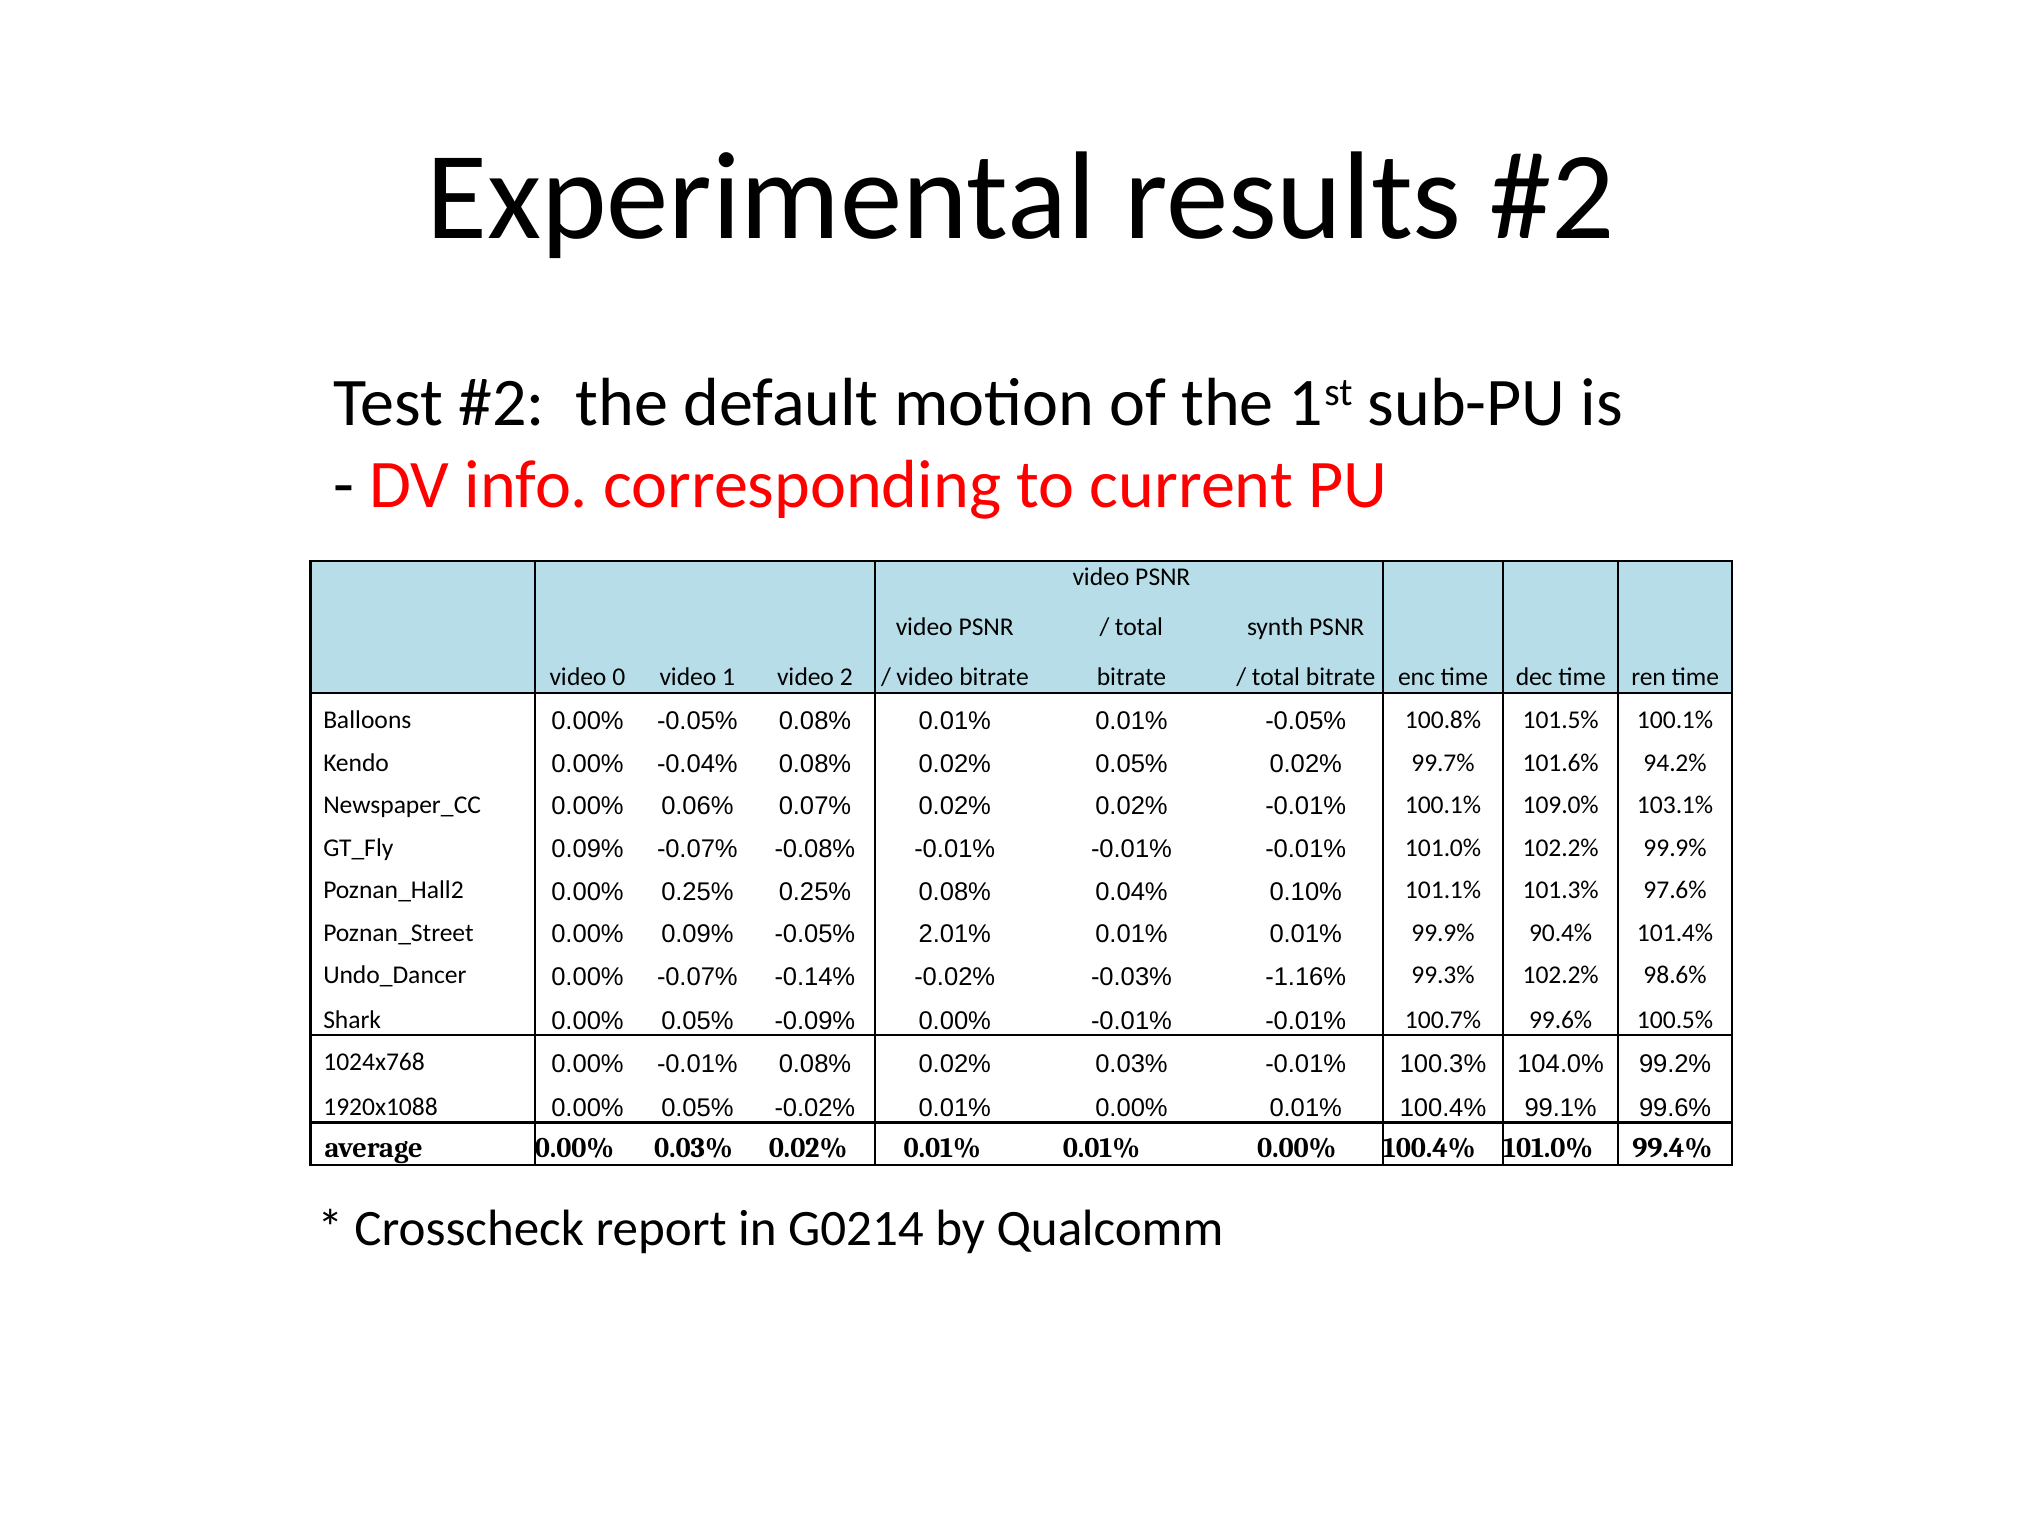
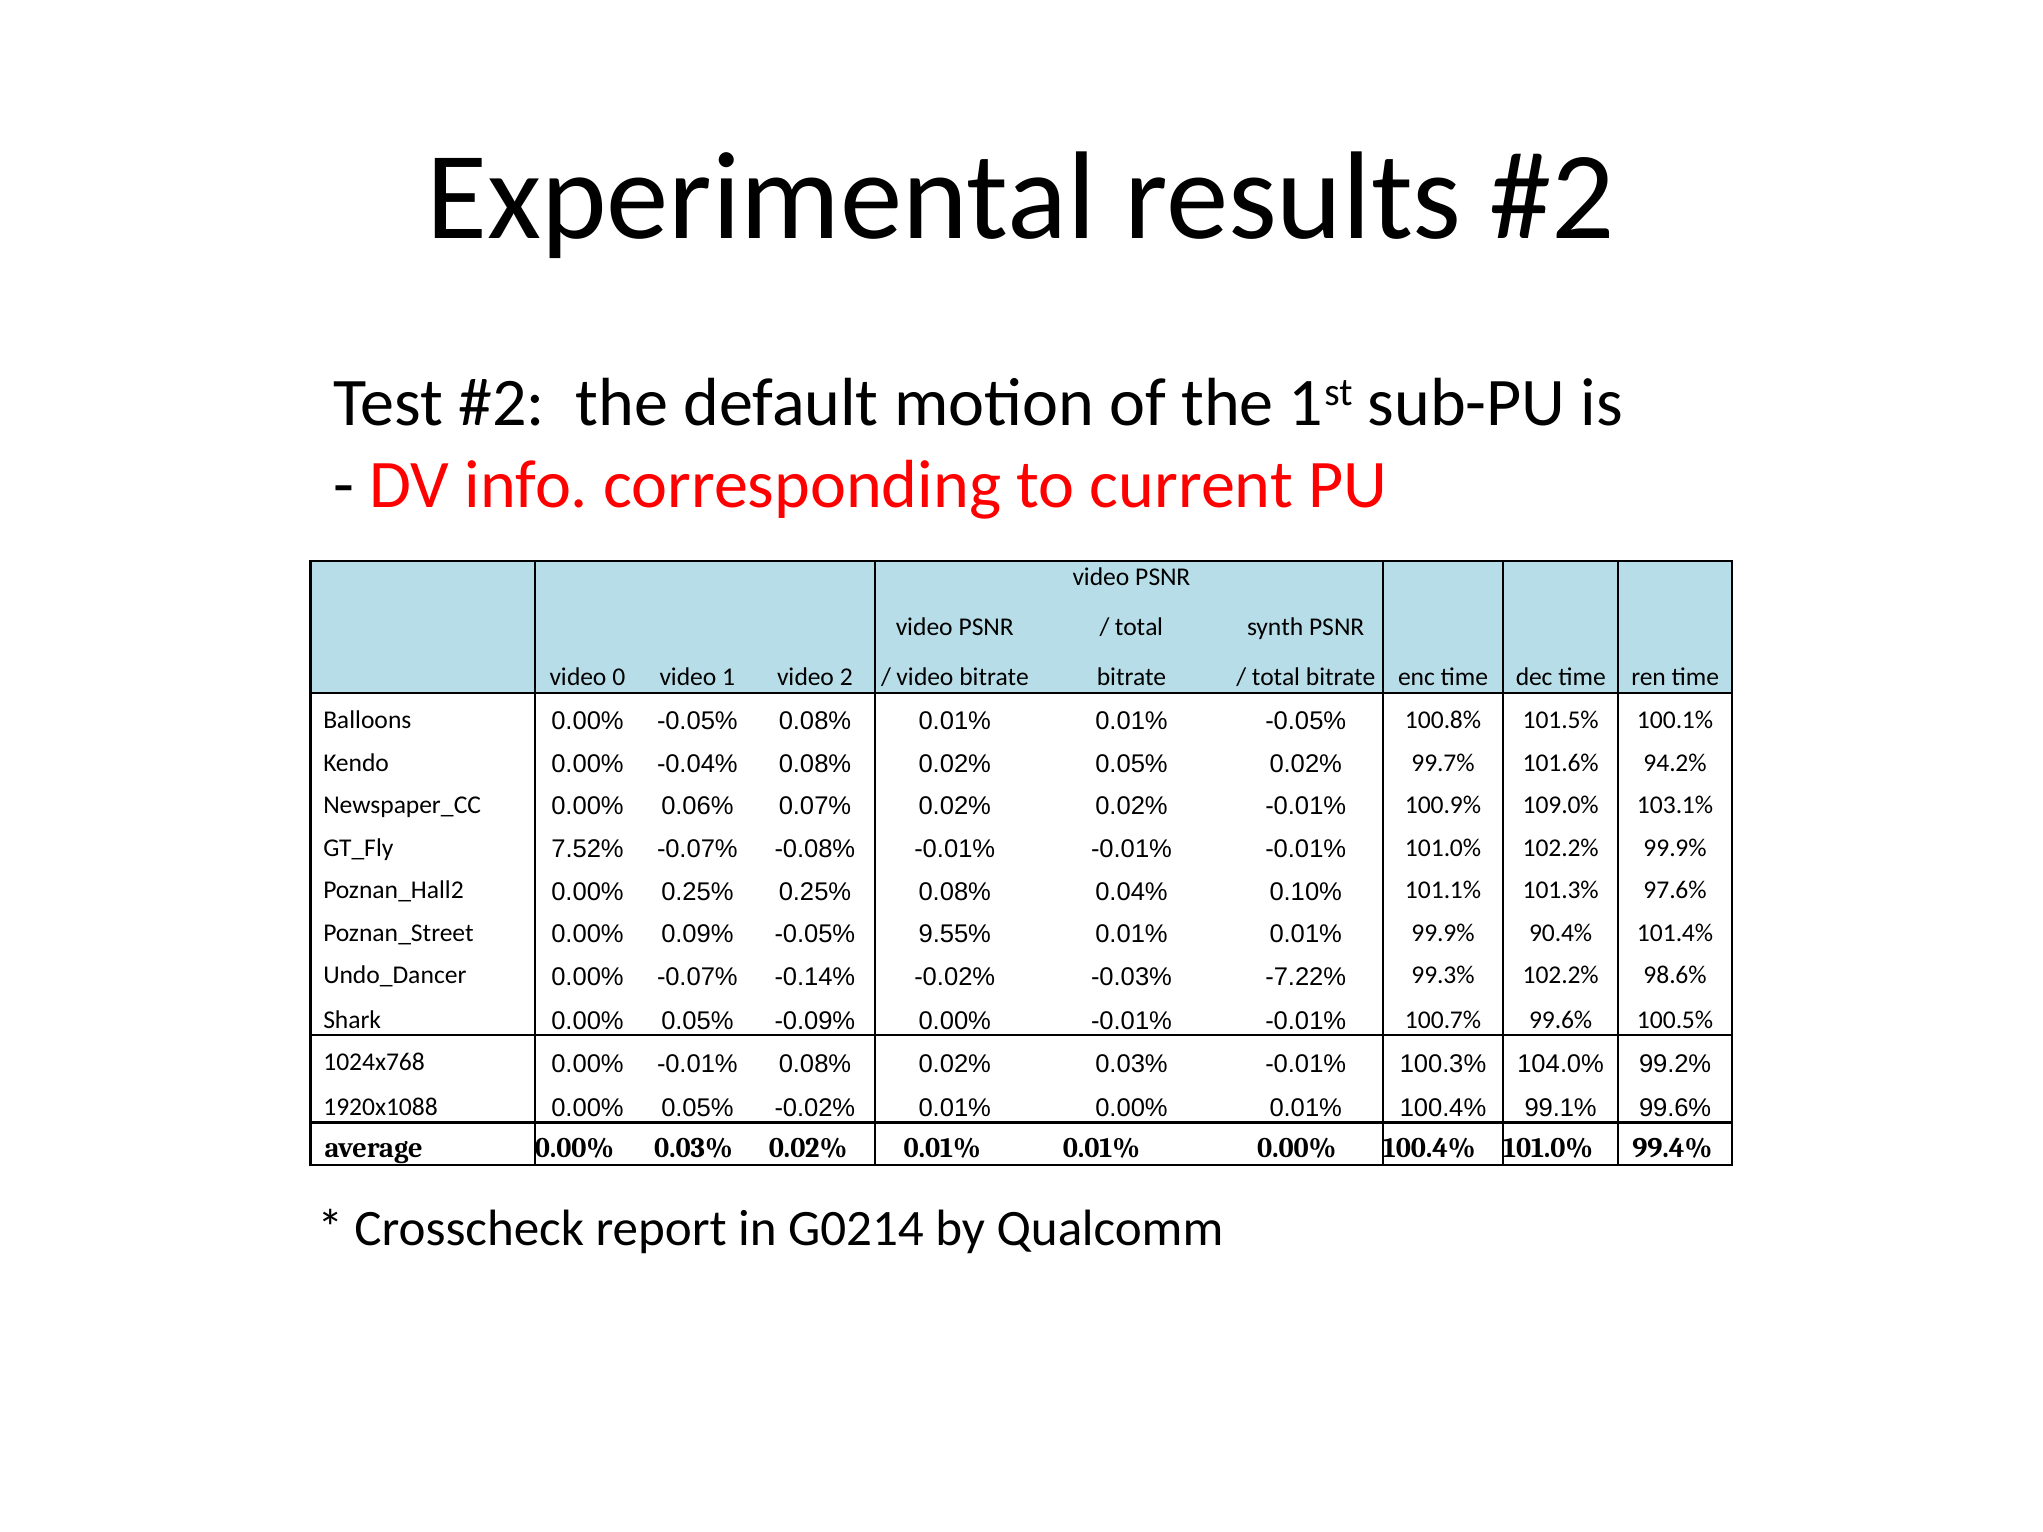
-0.01% 100.1%: 100.1% -> 100.9%
0.09% at (588, 849): 0.09% -> 7.52%
2.01%: 2.01% -> 9.55%
-1.16%: -1.16% -> -7.22%
